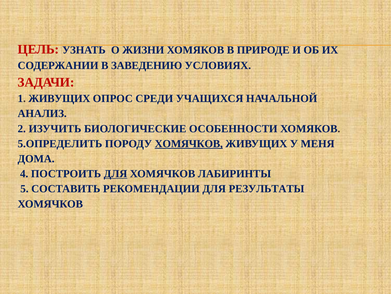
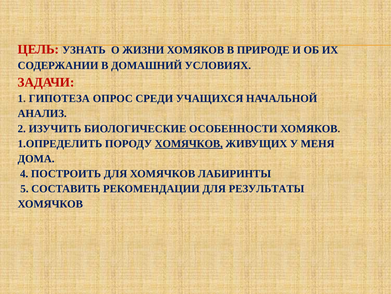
ЗАВЕДЕНИЮ: ЗАВЕДЕНИЮ -> ДОМАШНИЙ
1 ЖИВУЩИХ: ЖИВУЩИХ -> ГИПОТЕЗА
5.ОПРЕДЕЛИТЬ: 5.ОПРЕДЕЛИТЬ -> 1.ОПРЕДЕЛИТЬ
ДЛЯ at (116, 173) underline: present -> none
